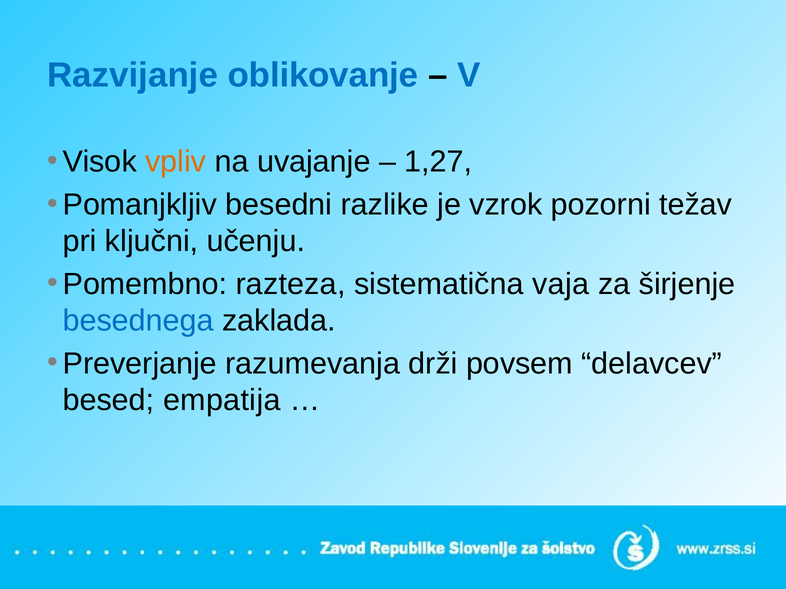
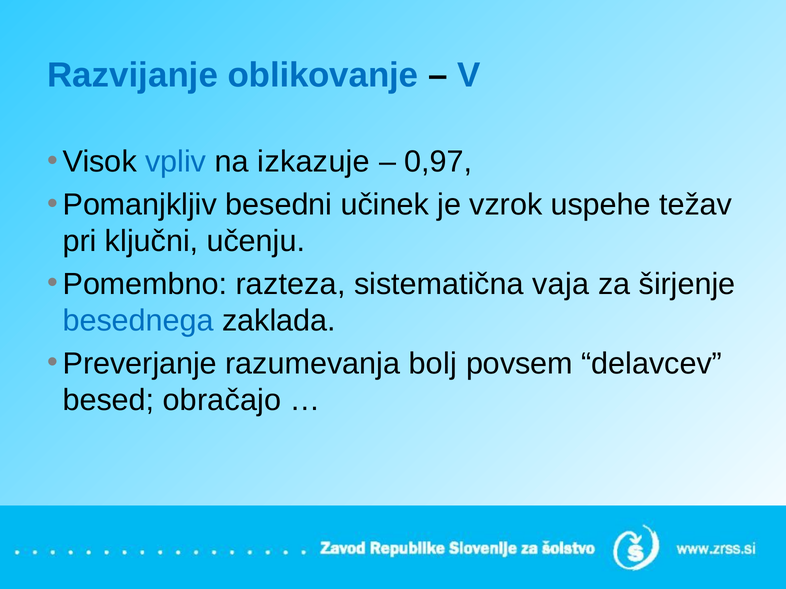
vpliv colour: orange -> blue
uvajanje: uvajanje -> izkazuje
1,27: 1,27 -> 0,97
razlike: razlike -> učinek
pozorni: pozorni -> uspehe
drži: drži -> bolj
empatija: empatija -> obračajo
